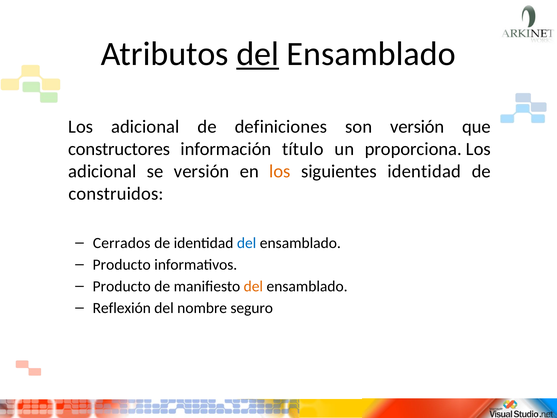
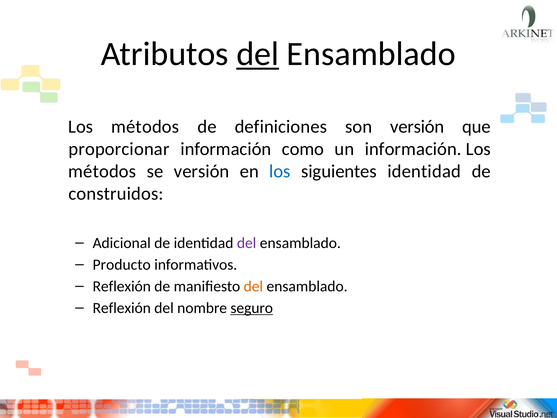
adicional at (145, 127): adicional -> métodos
constructores: constructores -> proporcionar
título: título -> como
un proporciona: proporciona -> información
adicional at (102, 171): adicional -> métodos
los at (280, 171) colour: orange -> blue
Cerrados: Cerrados -> Adicional
del at (247, 243) colour: blue -> purple
Producto at (122, 286): Producto -> Reflexión
seguro underline: none -> present
